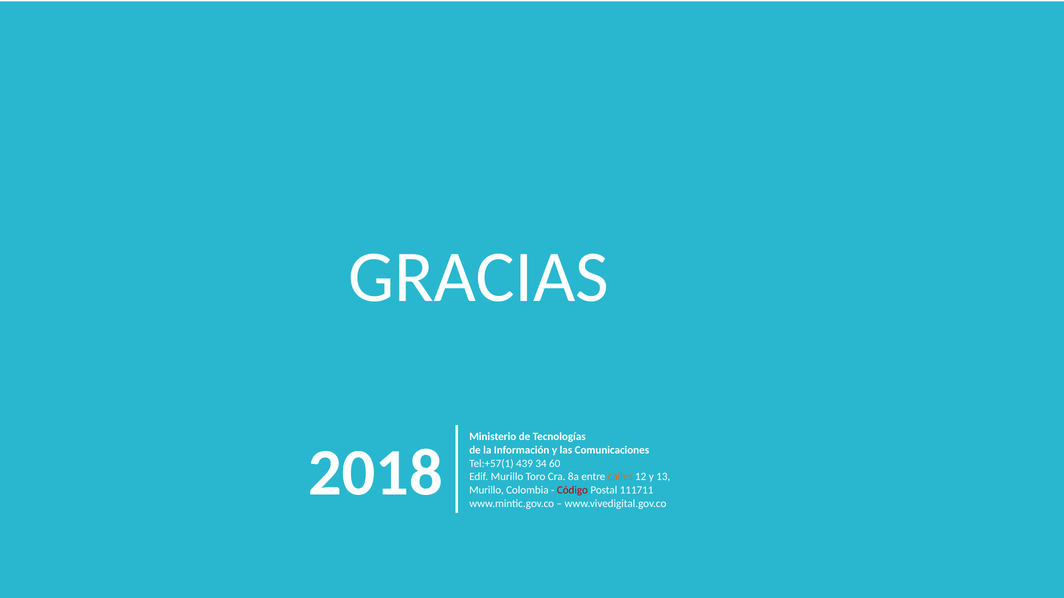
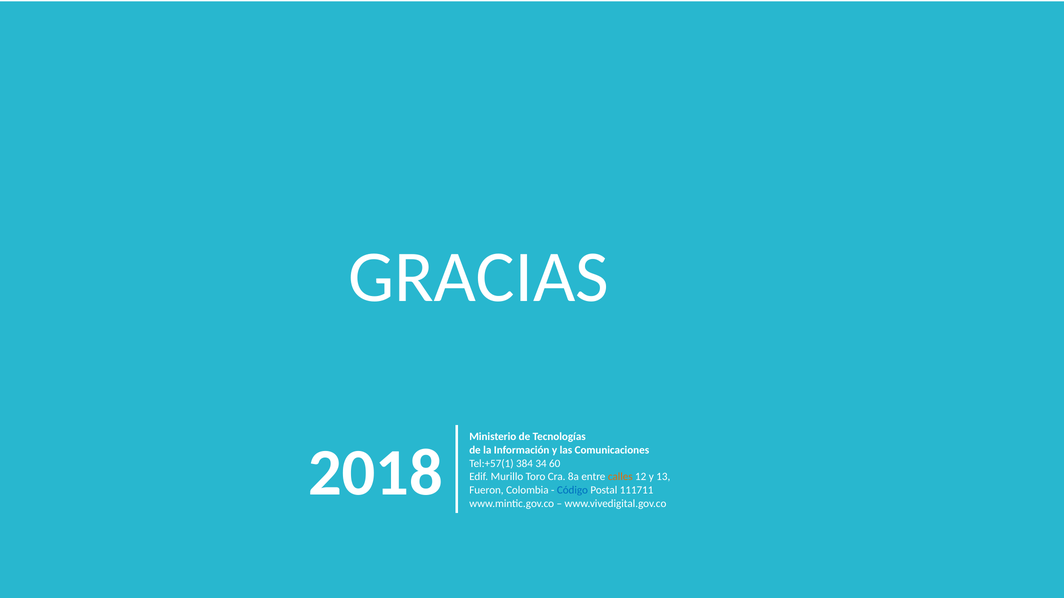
439: 439 -> 384
Murillo at (486, 490): Murillo -> Fueron
Código colour: red -> blue
